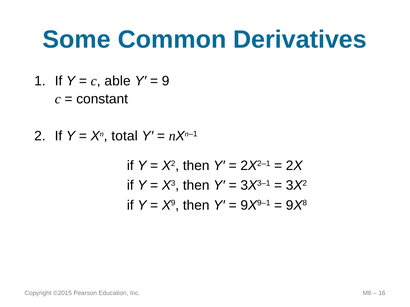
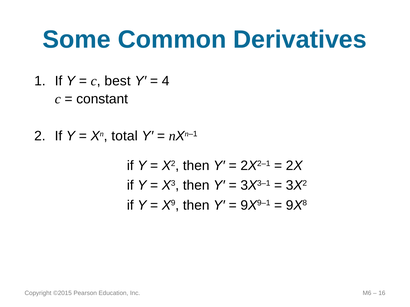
able: able -> best
9: 9 -> 4
